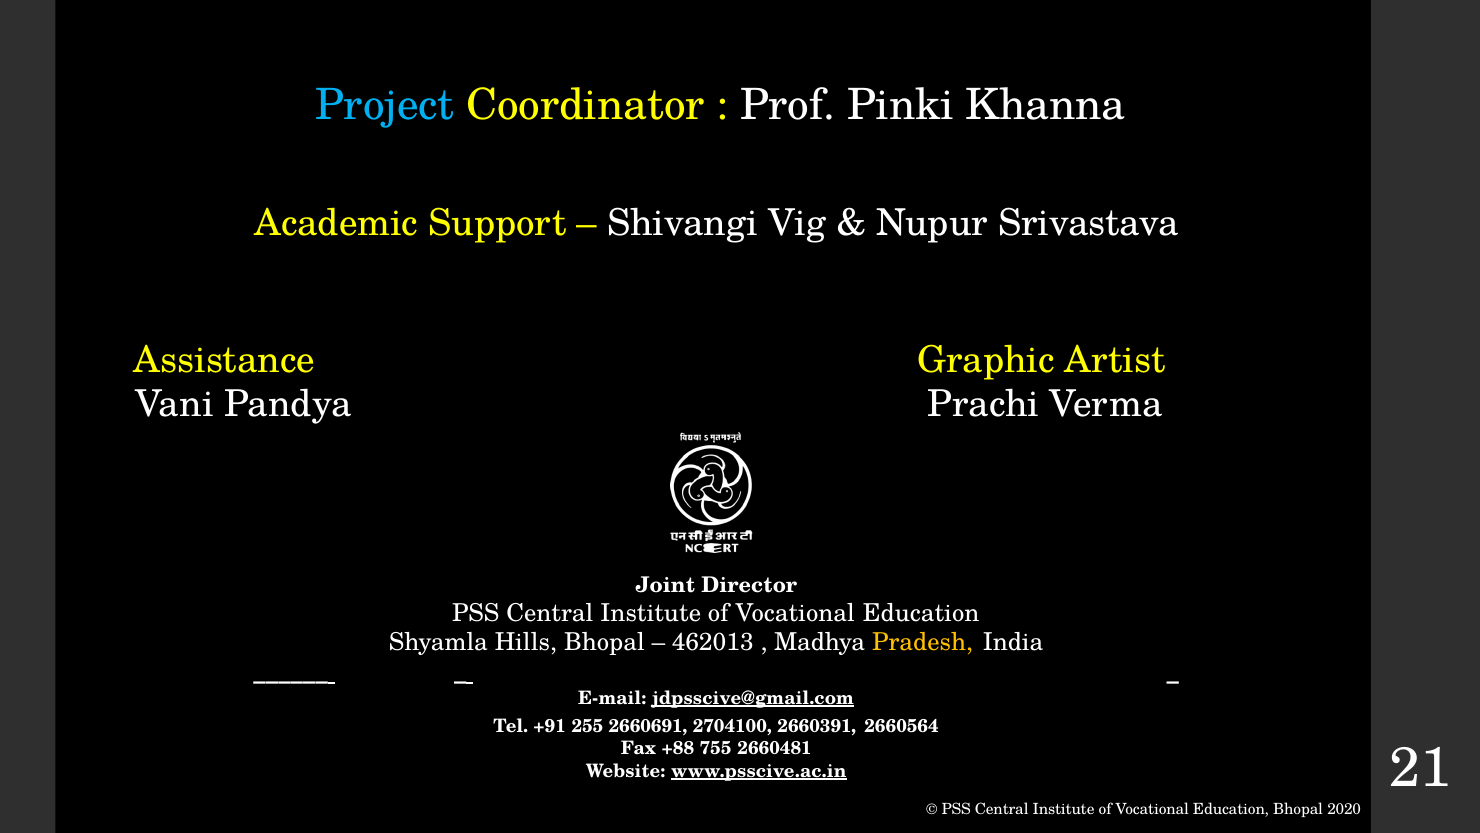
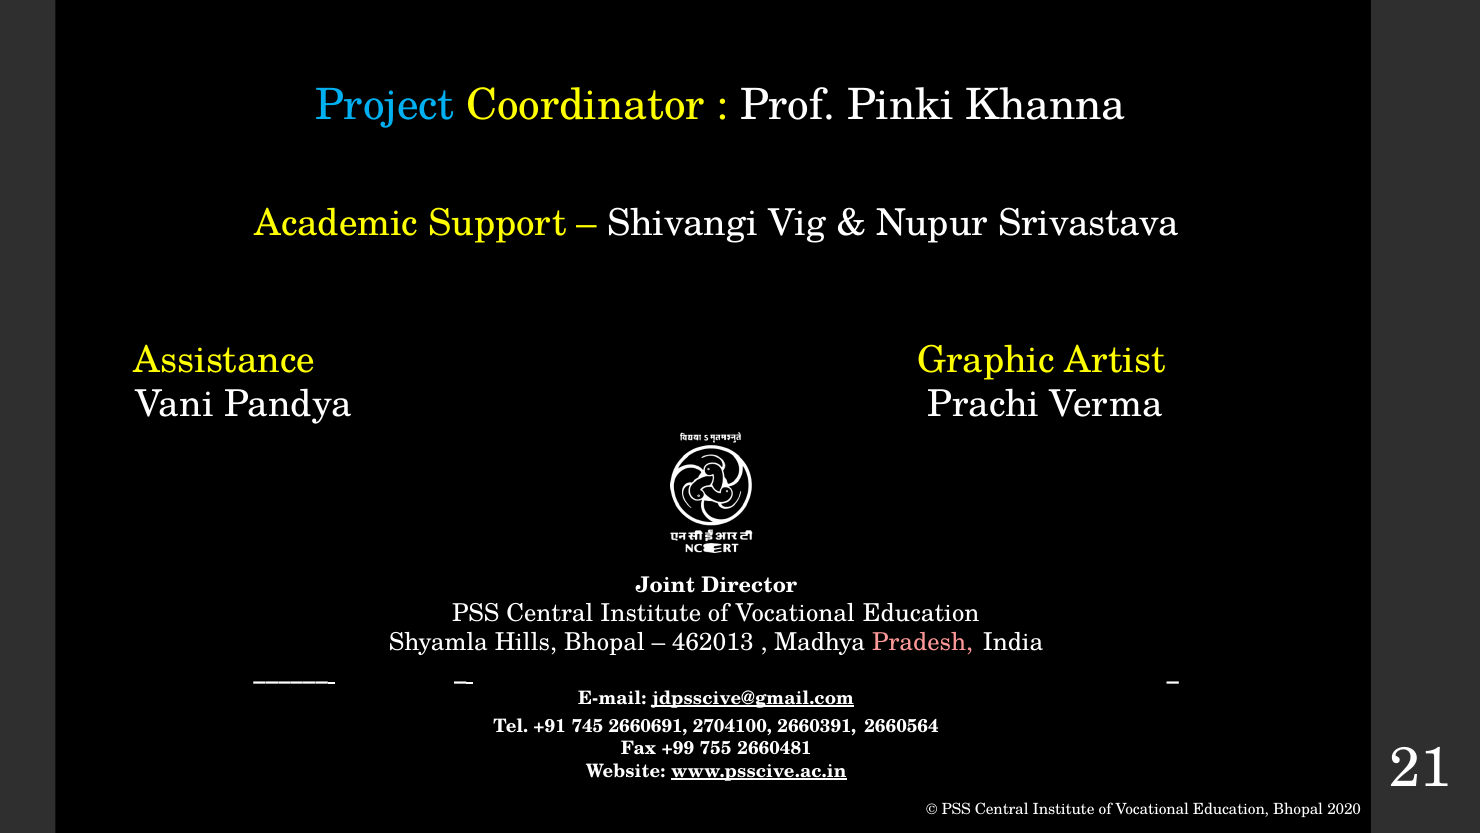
Pradesh colour: yellow -> pink
255: 255 -> 745
+88: +88 -> +99
